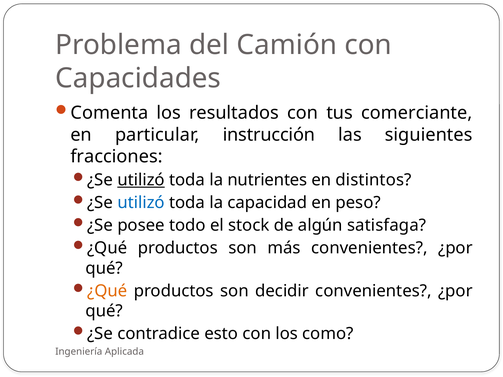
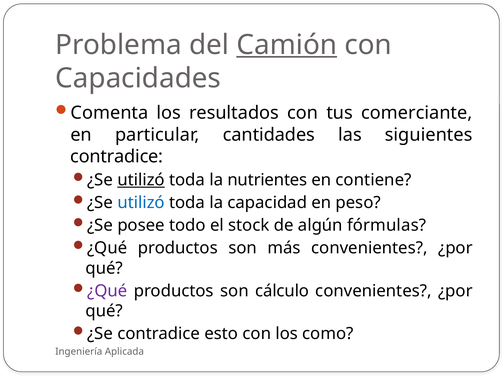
Camión underline: none -> present
instrucción: instrucción -> cantidades
fracciones at (117, 157): fracciones -> contradice
distintos: distintos -> contiene
satisfaga: satisfaga -> fórmulas
¿Qué at (107, 291) colour: orange -> purple
decidir: decidir -> cálculo
